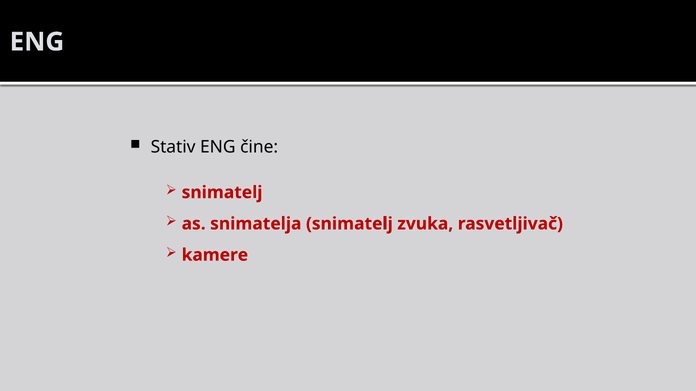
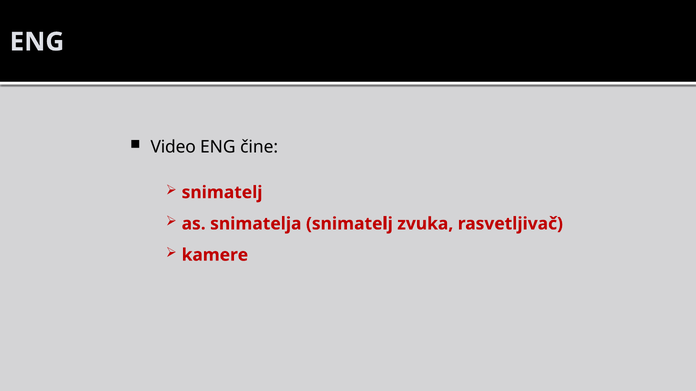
Stativ: Stativ -> Video
